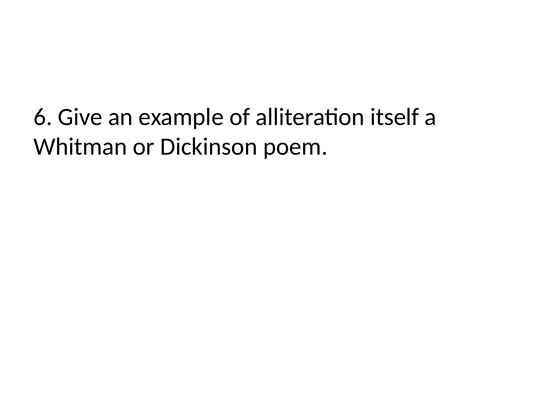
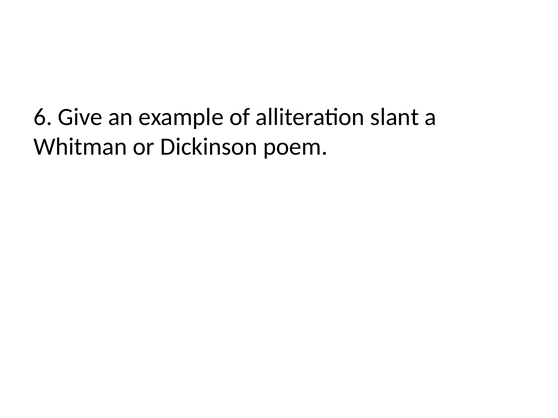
itself: itself -> slant
